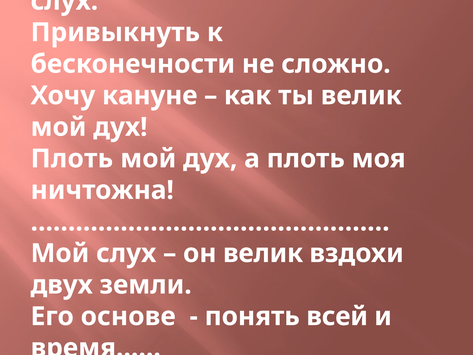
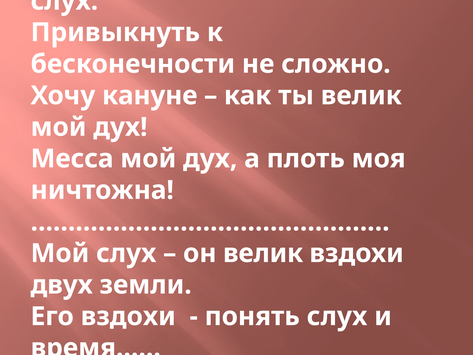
Плоть at (72, 159): Плоть -> Месса
Его основе: основе -> вздохи
понять всей: всей -> слух
